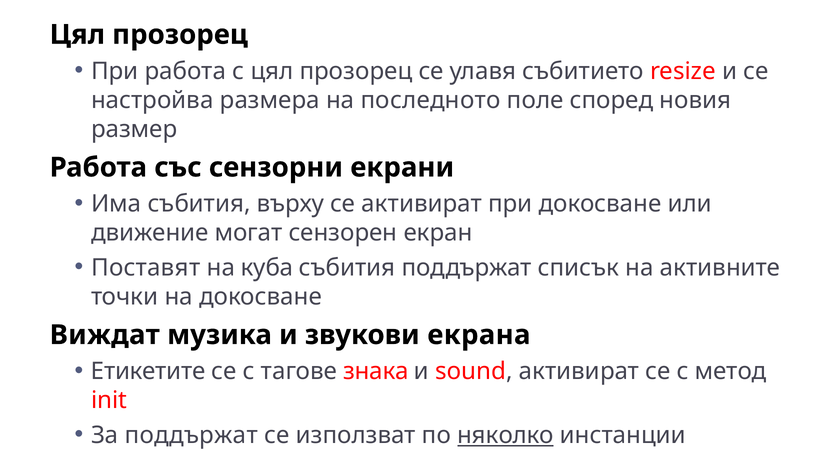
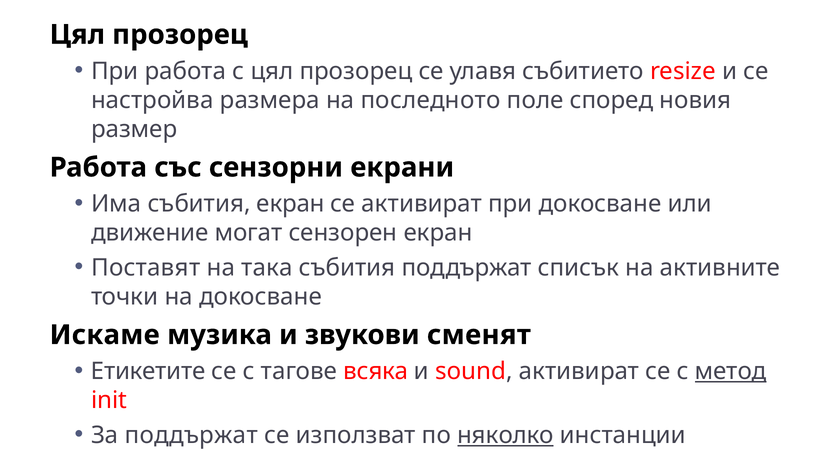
събития върху: върху -> екран
куба: куба -> така
Виждат: Виждат -> Искаме
екрана: екрана -> сменят
знака: знака -> всяка
метод underline: none -> present
